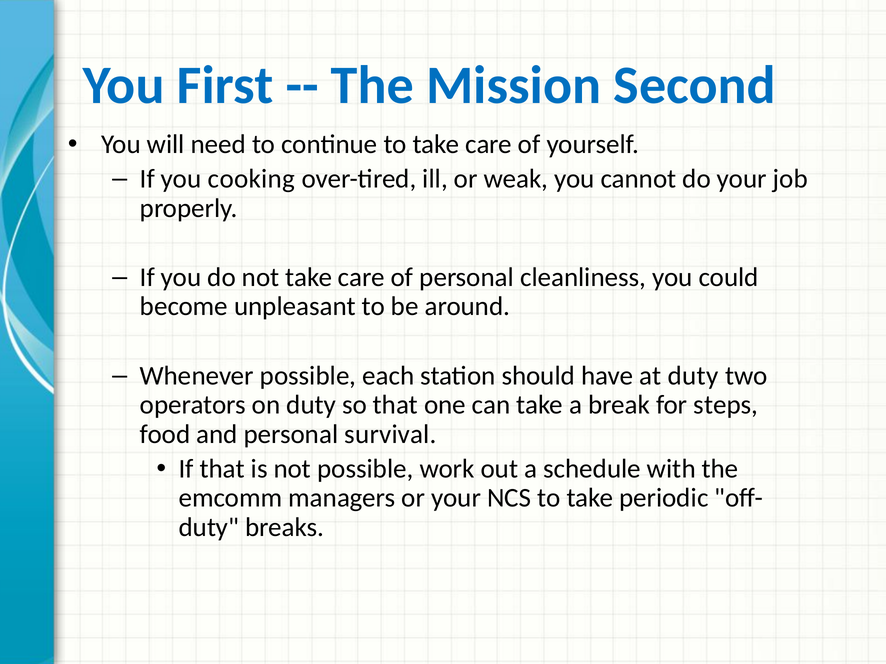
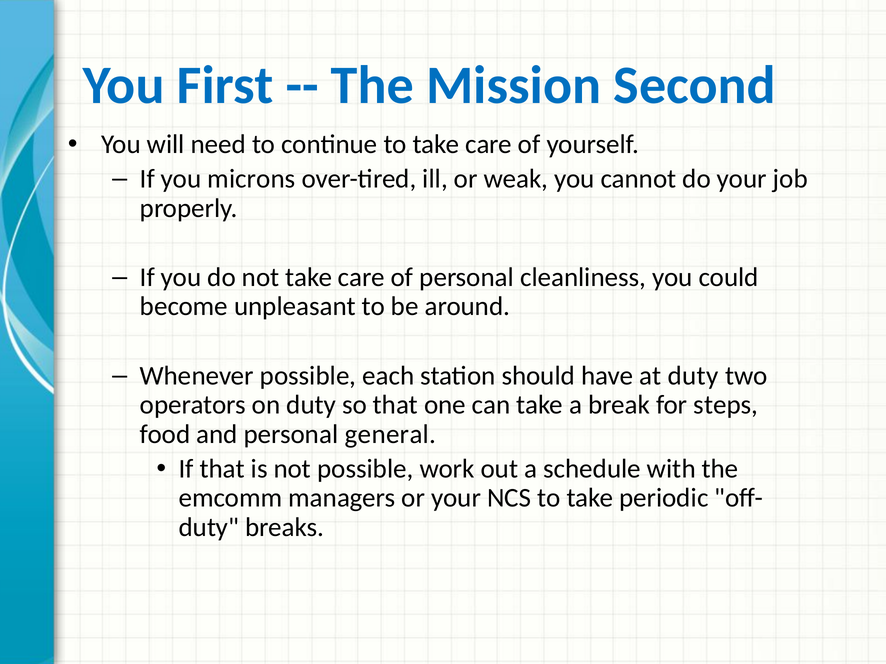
cooking: cooking -> microns
survival: survival -> general
